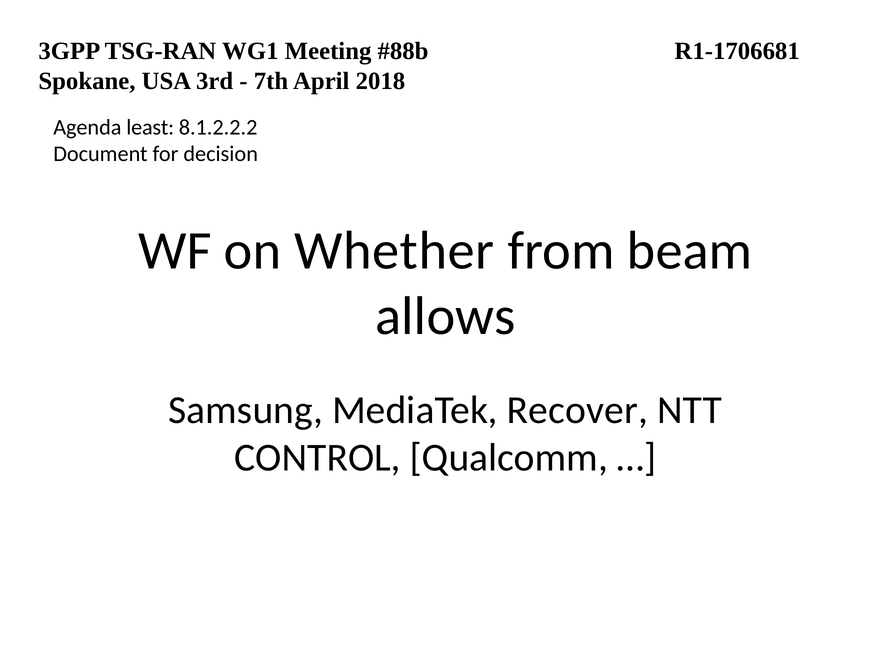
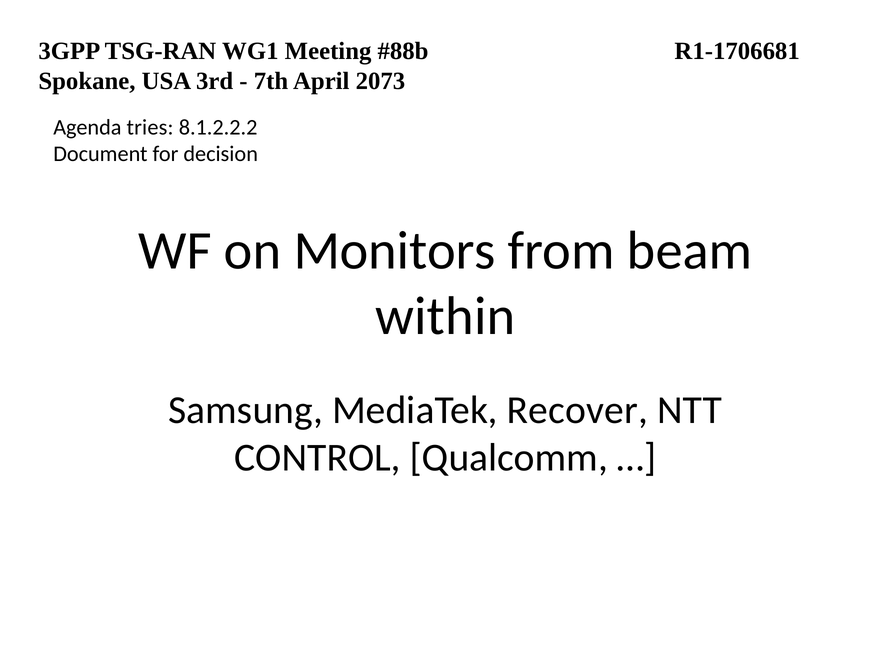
2018: 2018 -> 2073
least: least -> tries
Whether: Whether -> Monitors
allows: allows -> within
